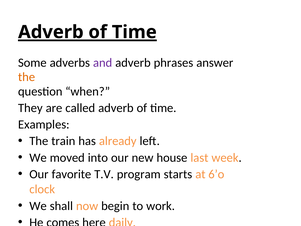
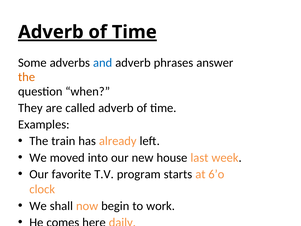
and colour: purple -> blue
